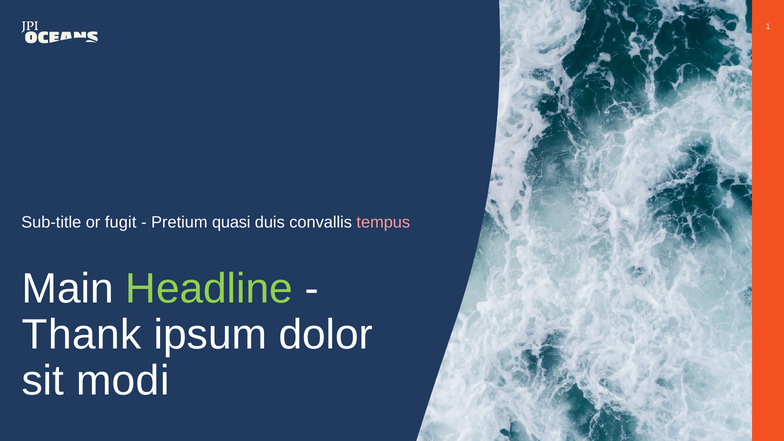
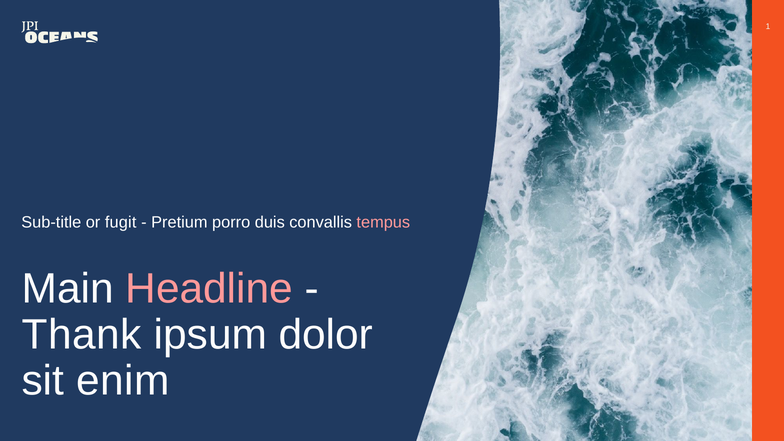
quasi: quasi -> porro
Headline colour: light green -> pink
modi: modi -> enim
